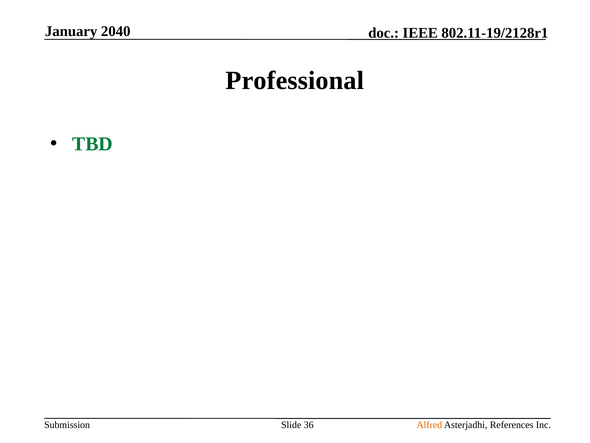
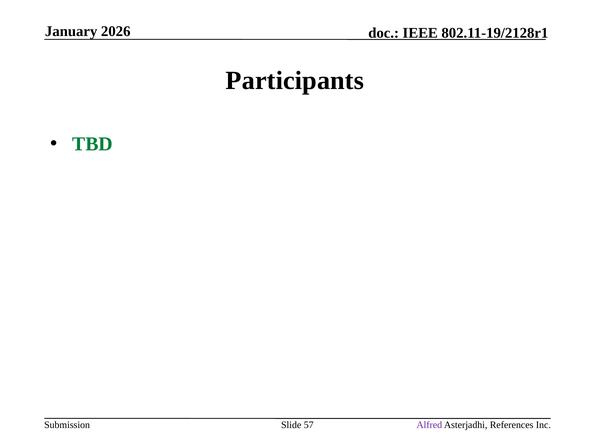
2040: 2040 -> 2026
Professional: Professional -> Participants
36: 36 -> 57
Alfred colour: orange -> purple
